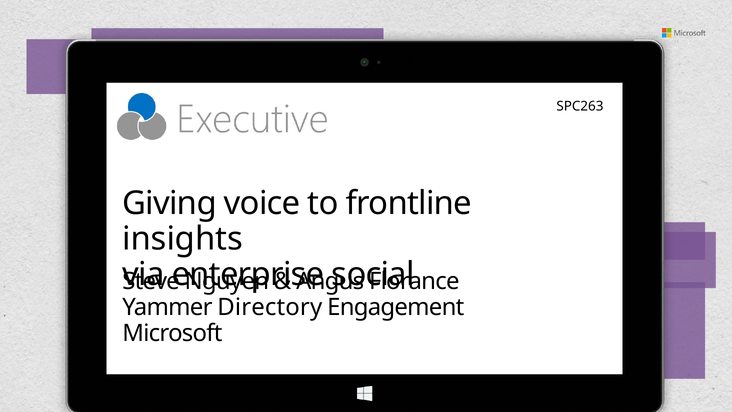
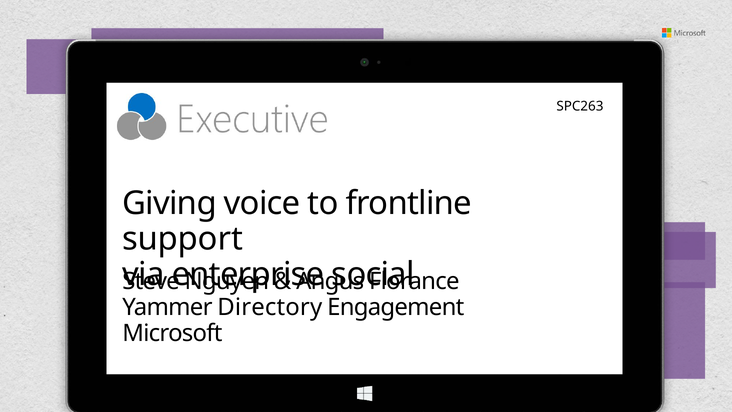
insights: insights -> support
